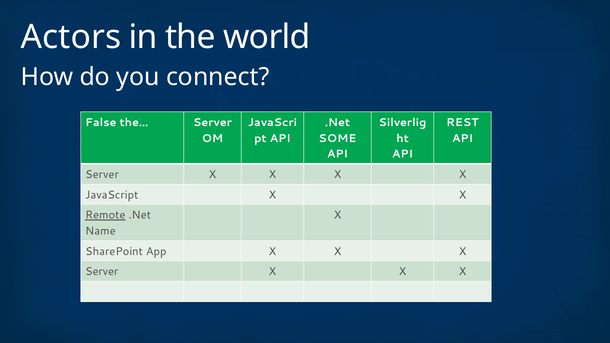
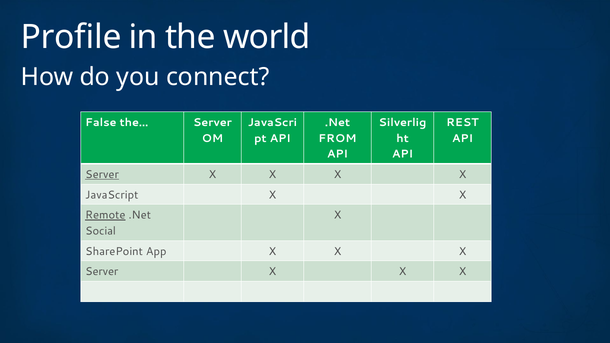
Actors: Actors -> Profile
SOME: SOME -> FROM
Server at (102, 175) underline: none -> present
Name: Name -> Social
